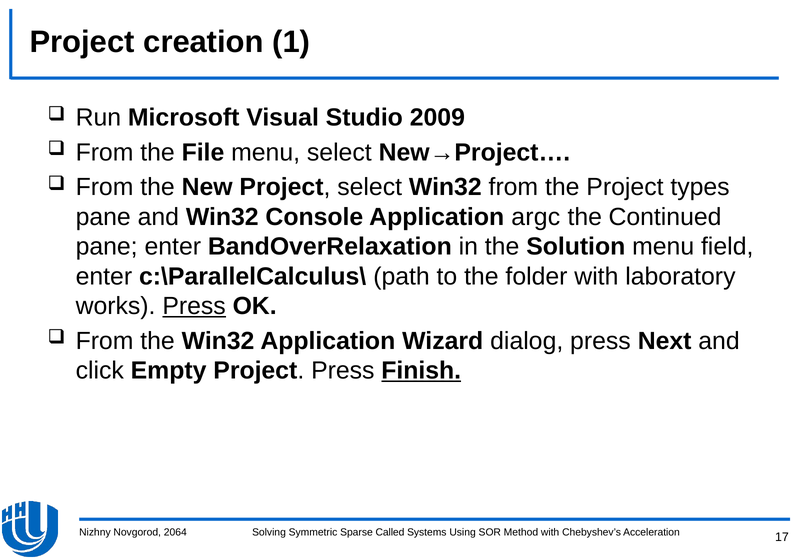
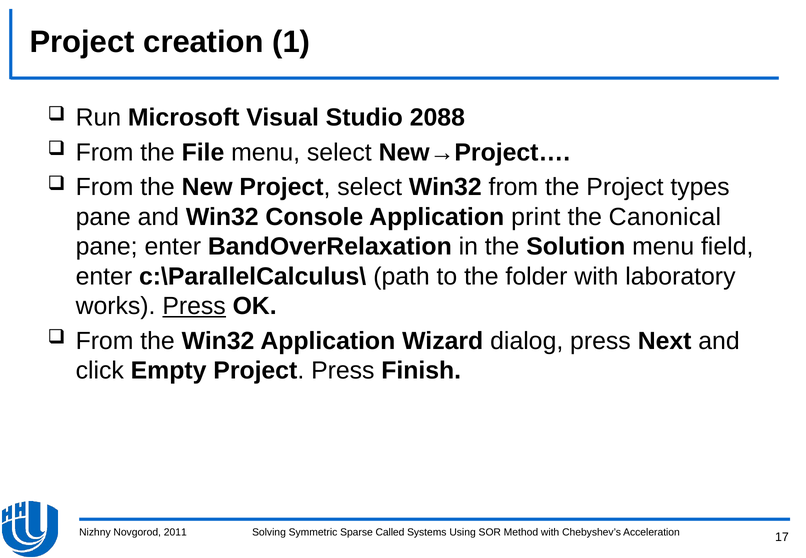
2009: 2009 -> 2088
argc: argc -> print
Continued: Continued -> Canonical
Finish underline: present -> none
2064: 2064 -> 2011
